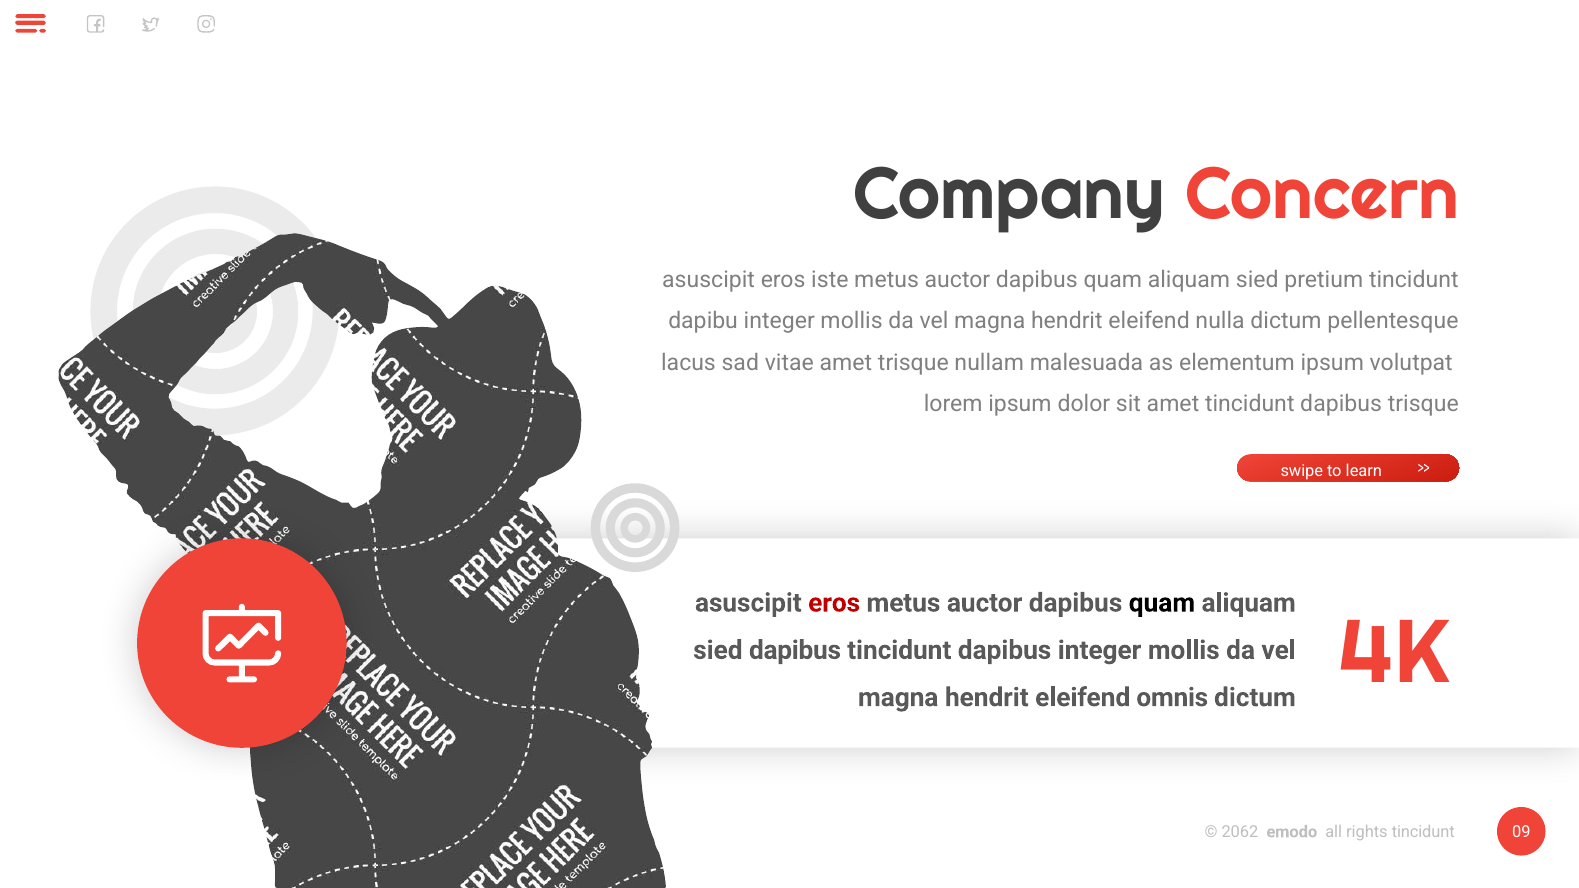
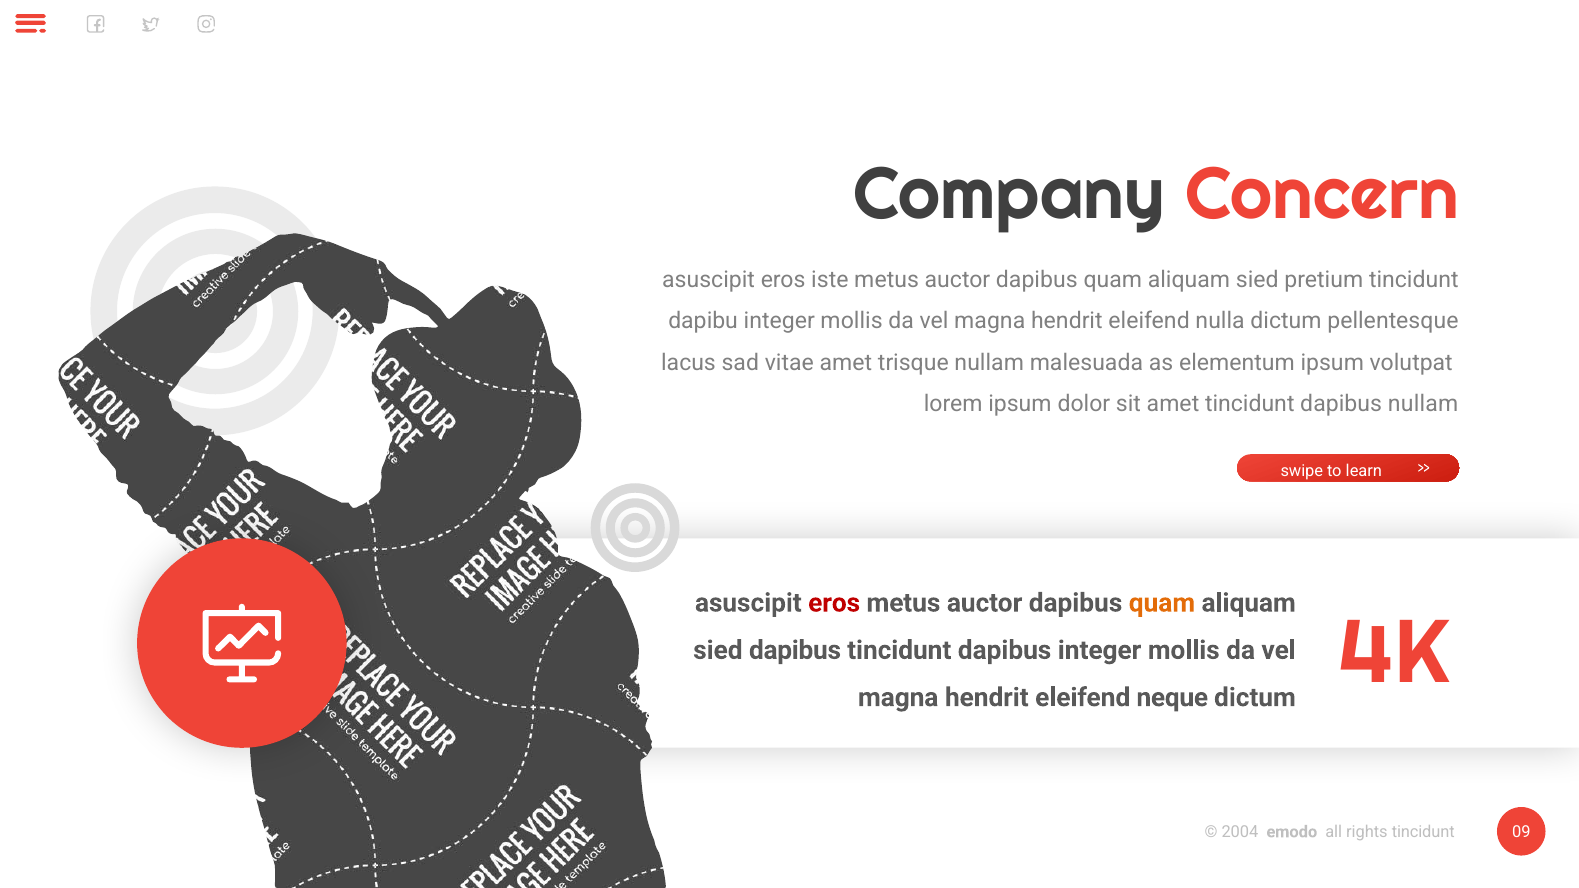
trisque at (1423, 404): trisque -> nullam
quam at (1162, 603) colour: black -> orange
omnis: omnis -> neque
2062: 2062 -> 2004
